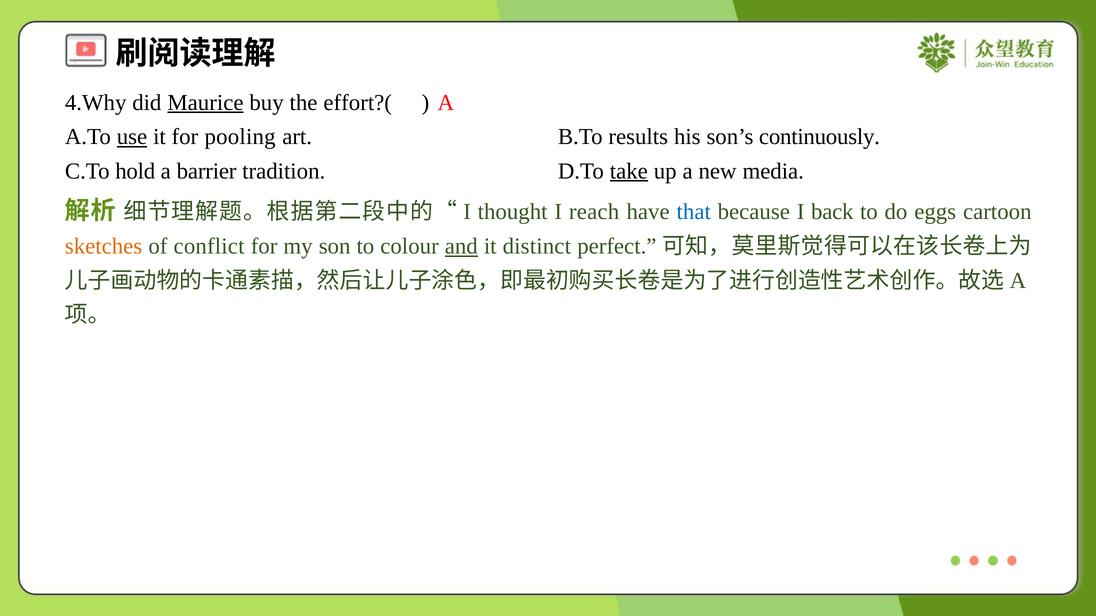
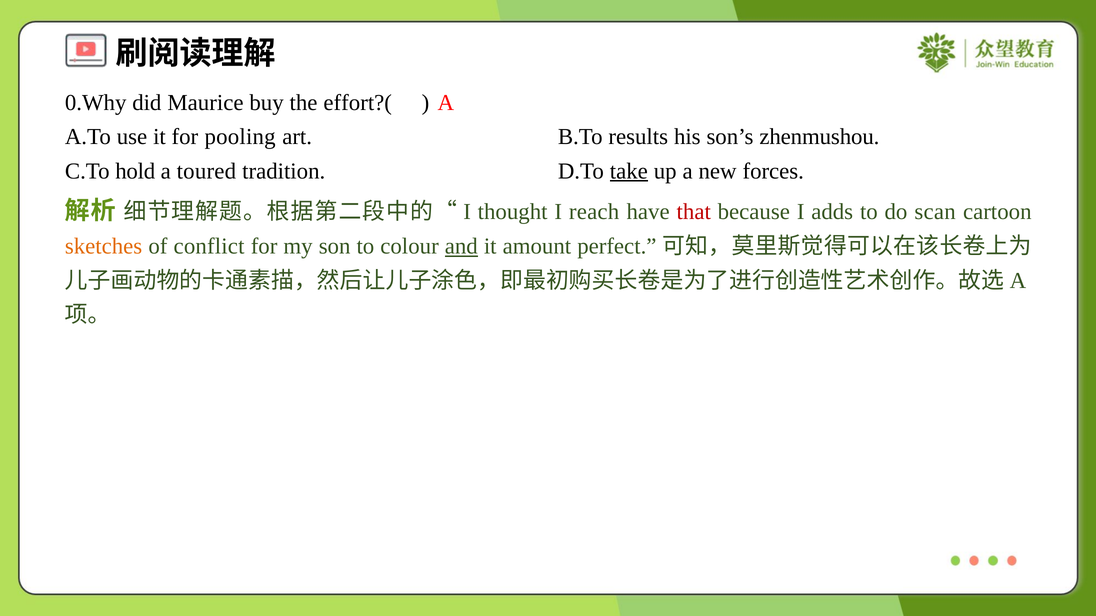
4.Why: 4.Why -> 0.Why
Maurice underline: present -> none
use underline: present -> none
continuously: continuously -> zhenmushou
barrier: barrier -> toured
media: media -> forces
that colour: blue -> red
back: back -> adds
eggs: eggs -> scan
distinct: distinct -> amount
